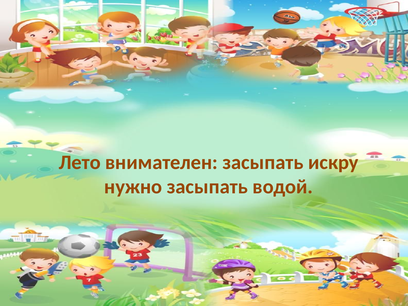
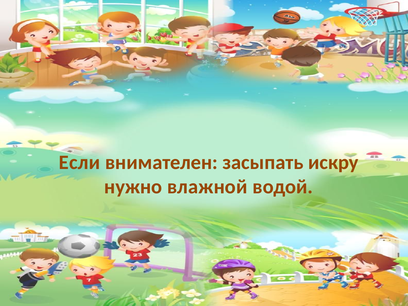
Лето: Лето -> Если
нужно засыпать: засыпать -> влажной
